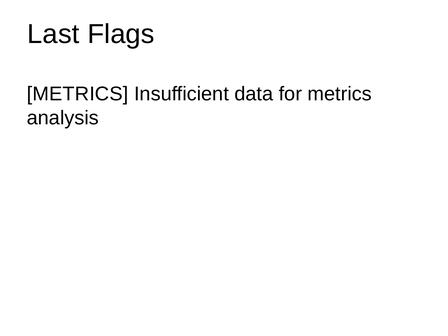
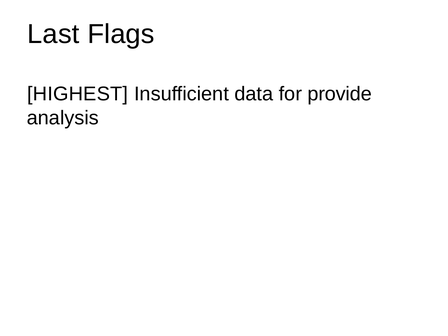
METRICS at (78, 94): METRICS -> HIGHEST
for metrics: metrics -> provide
